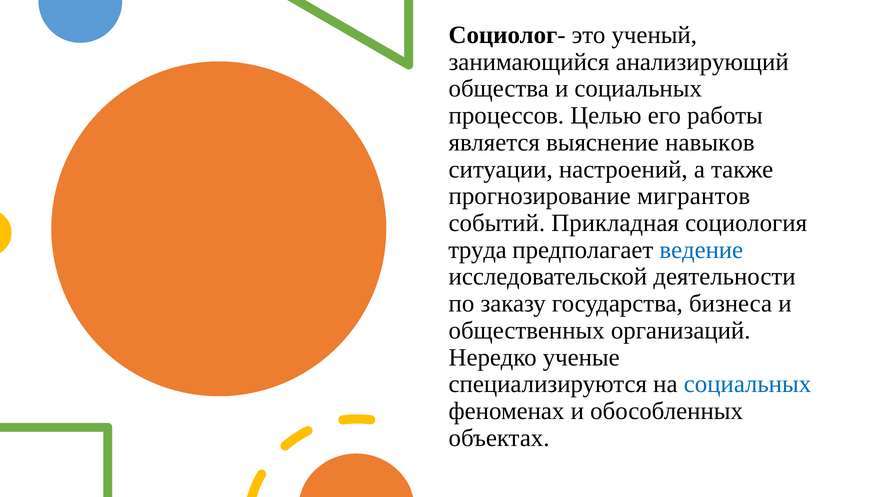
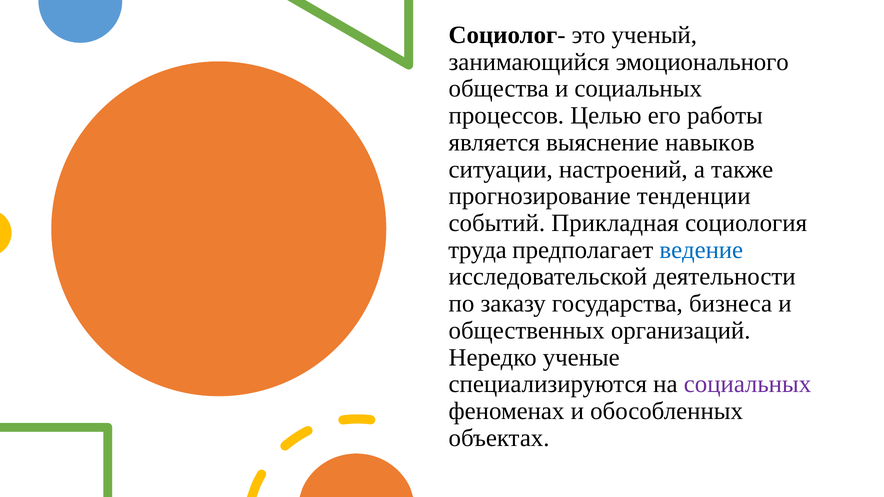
анализирующий: анализирующий -> эмоционального
мигрантов: мигрантов -> тенденции
социальных at (747, 384) colour: blue -> purple
